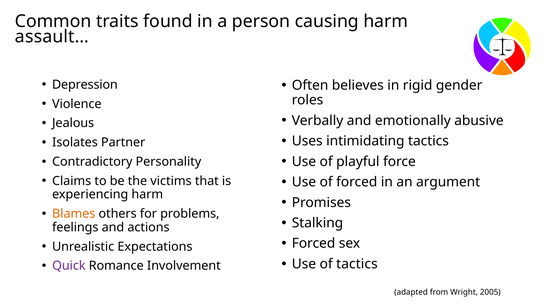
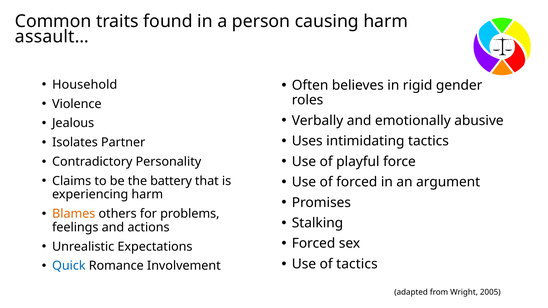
Depression: Depression -> Household
victims: victims -> battery
Quick colour: purple -> blue
